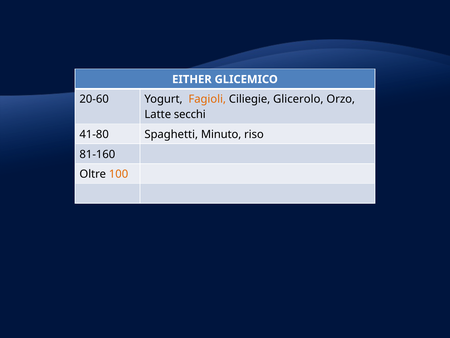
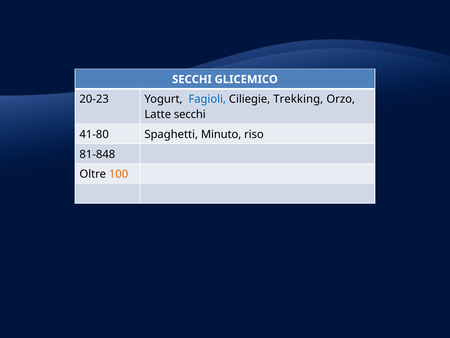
EITHER at (192, 79): EITHER -> SECCHI
20-60: 20-60 -> 20-23
Fagioli colour: orange -> blue
Glicerolo: Glicerolo -> Trekking
81-160: 81-160 -> 81-848
